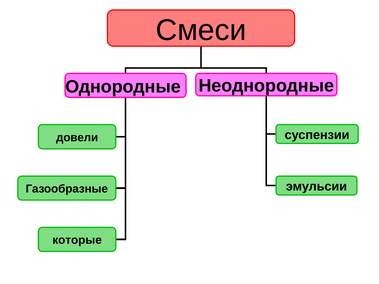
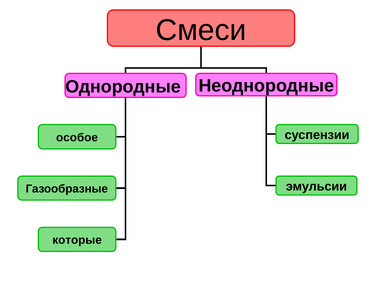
довели: довели -> особое
